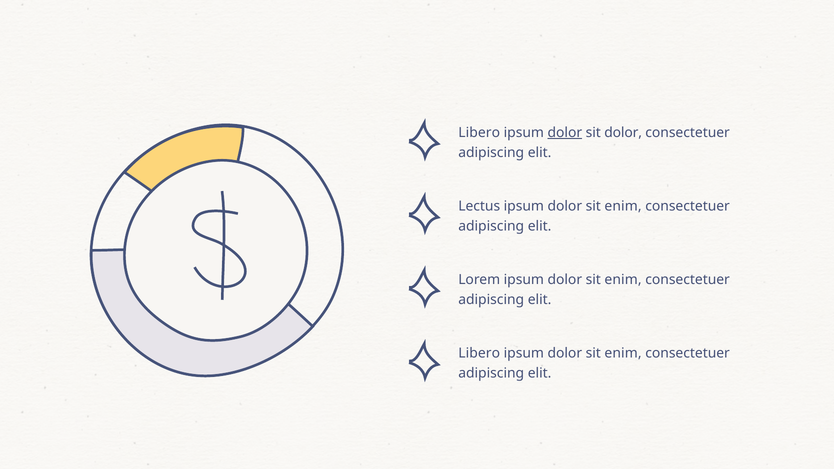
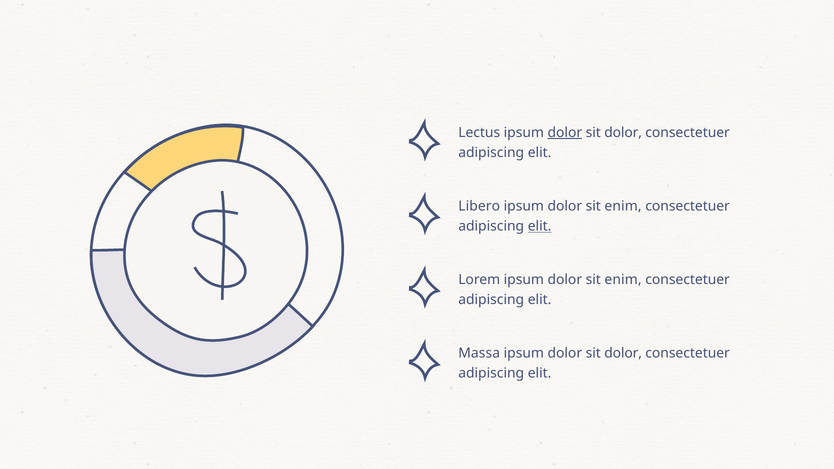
Libero at (479, 133): Libero -> Lectus
Lectus: Lectus -> Libero
elit at (540, 226) underline: none -> present
Libero at (479, 353): Libero -> Massa
enim at (623, 353): enim -> dolor
